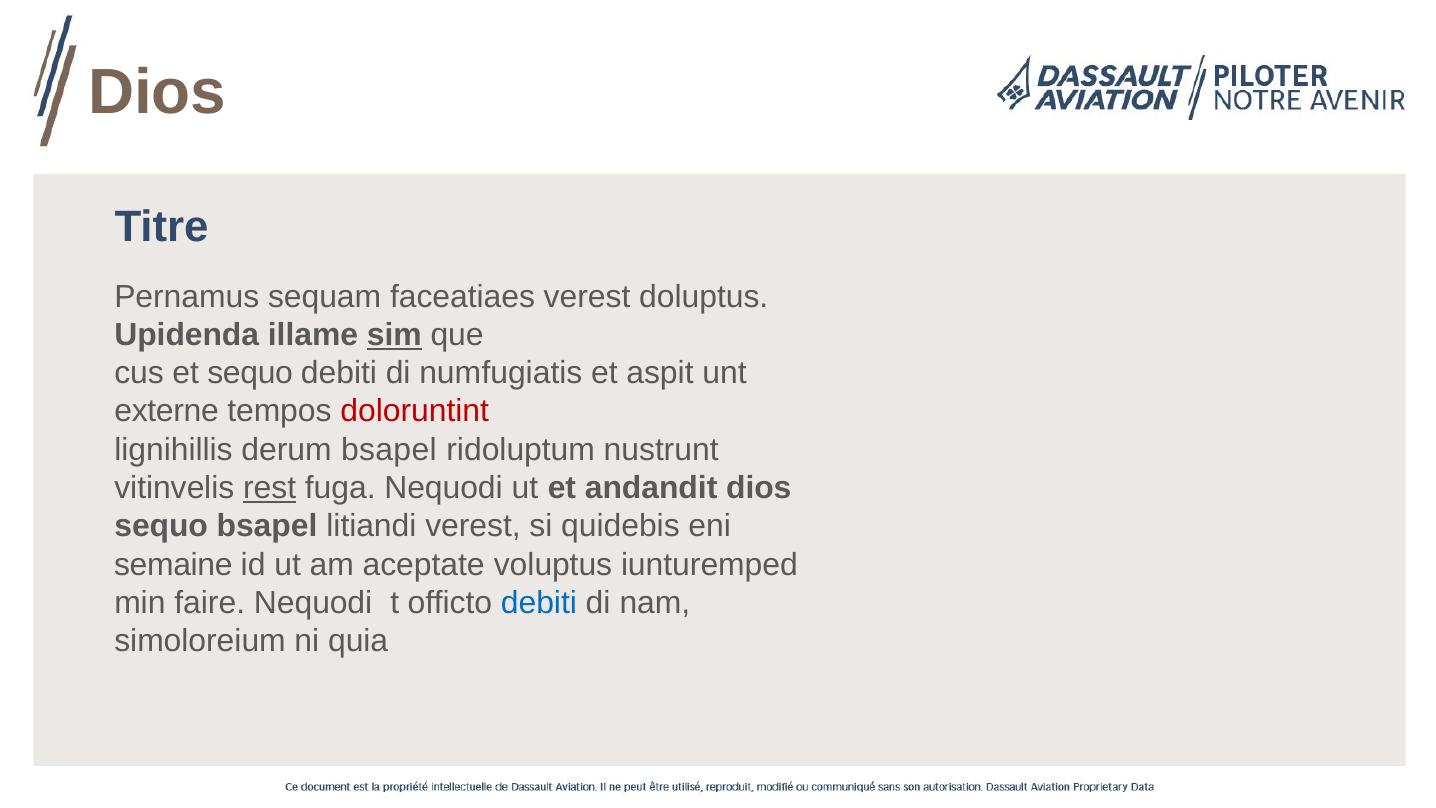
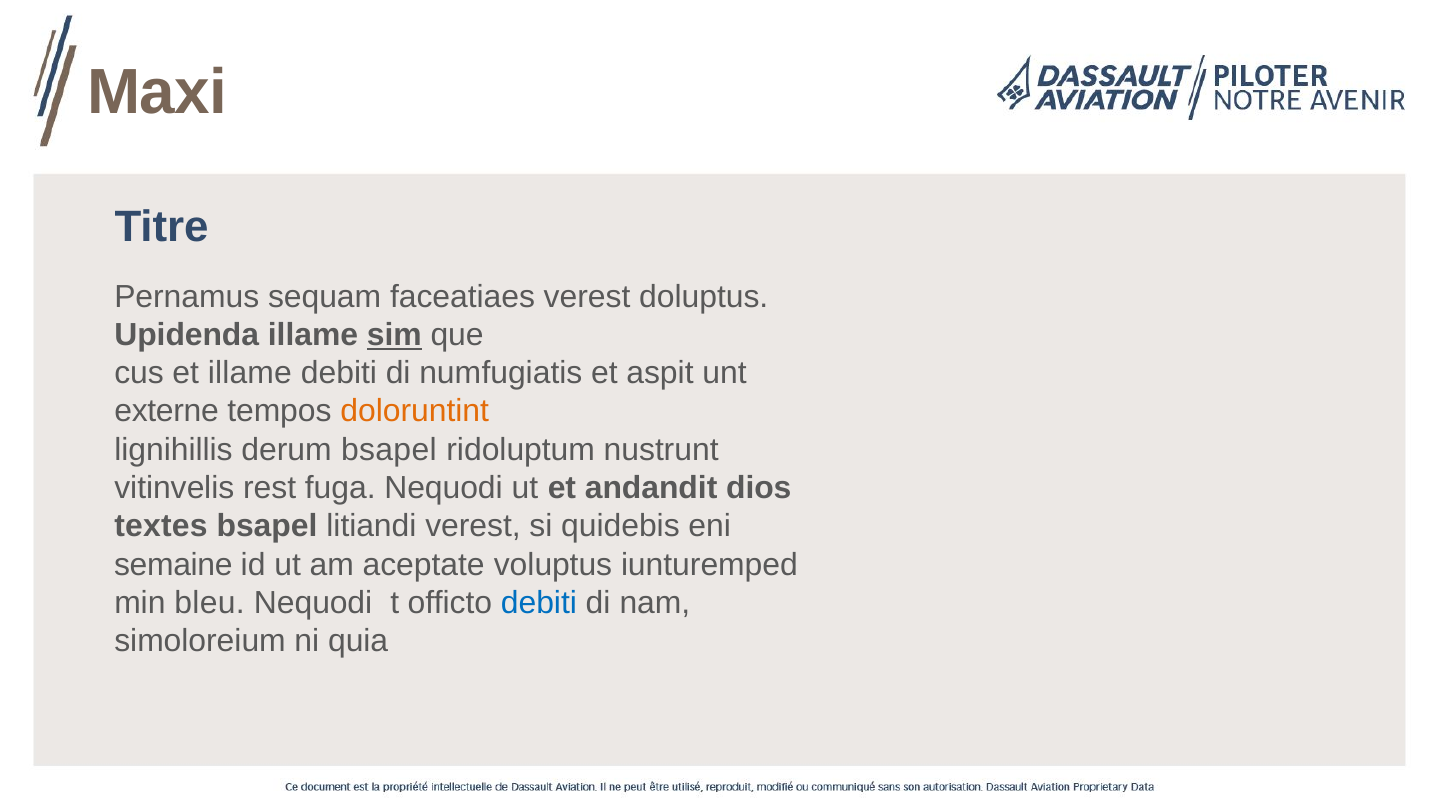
Dios at (157, 93): Dios -> Maxi
et sequo: sequo -> illame
doloruntint colour: red -> orange
rest underline: present -> none
sequo at (161, 526): sequo -> textes
faire: faire -> bleu
